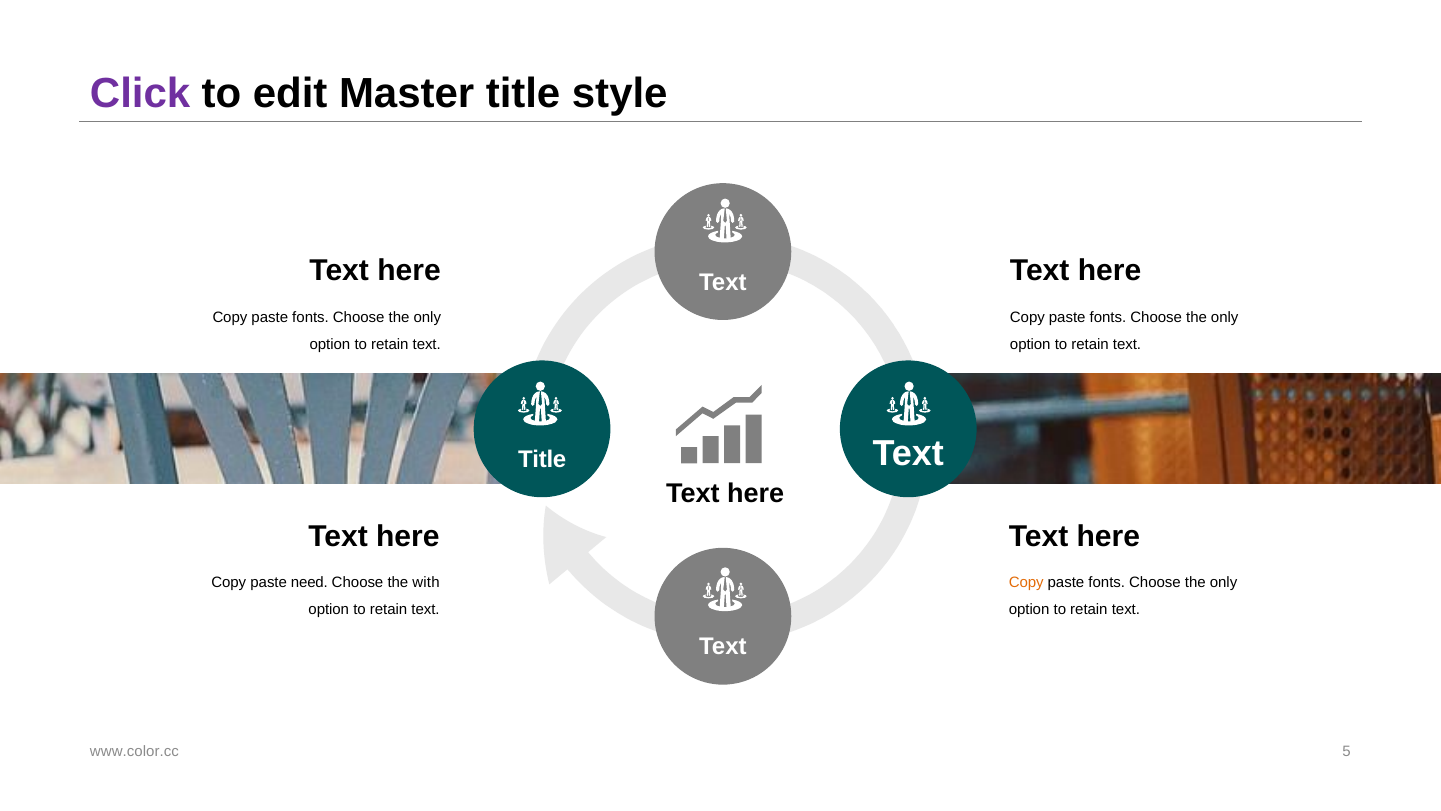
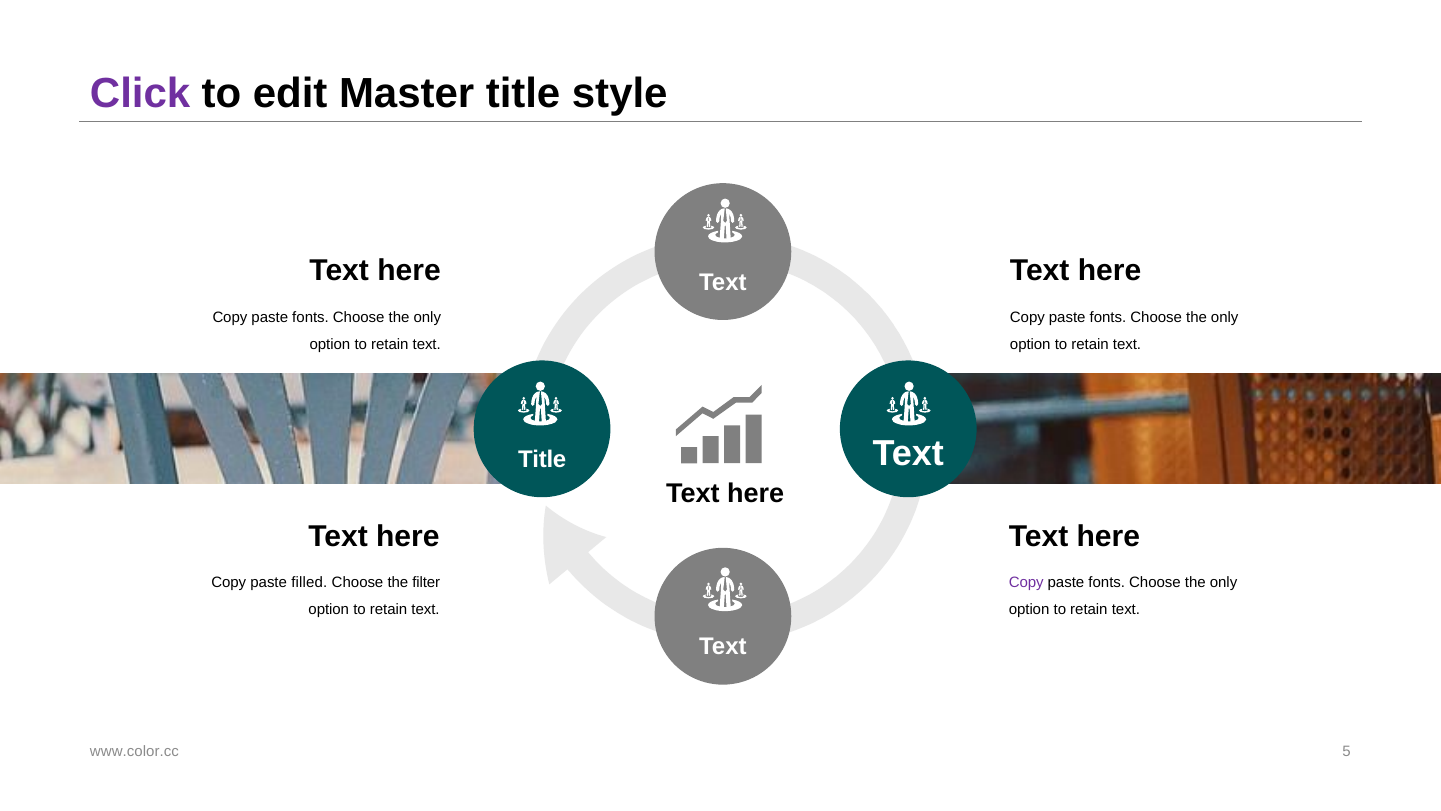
need: need -> filled
with: with -> filter
Copy at (1026, 583) colour: orange -> purple
